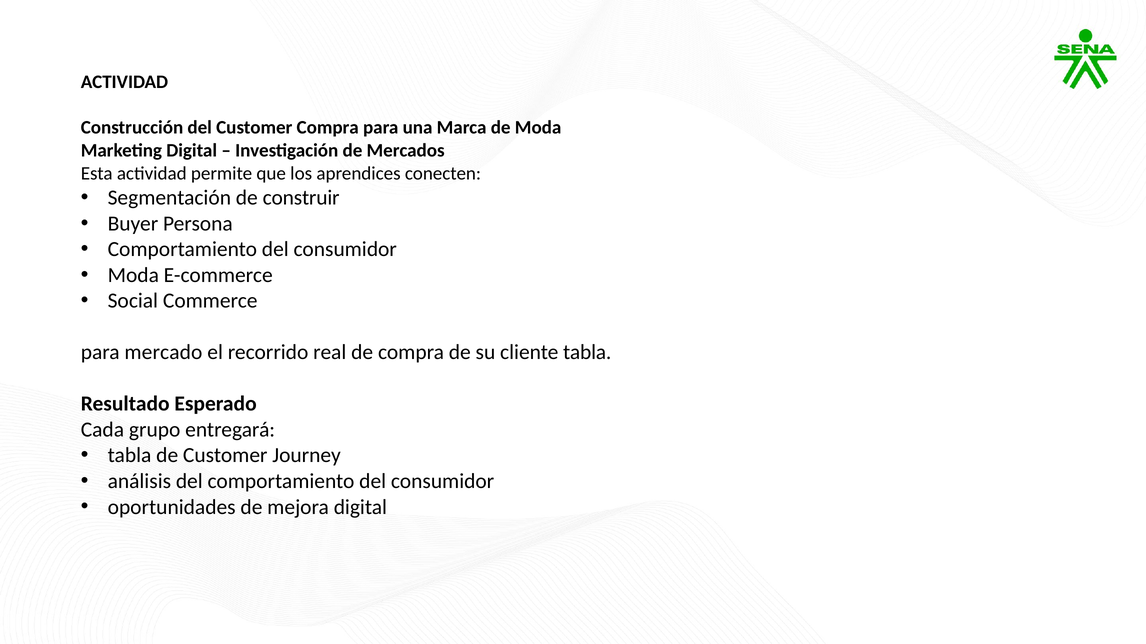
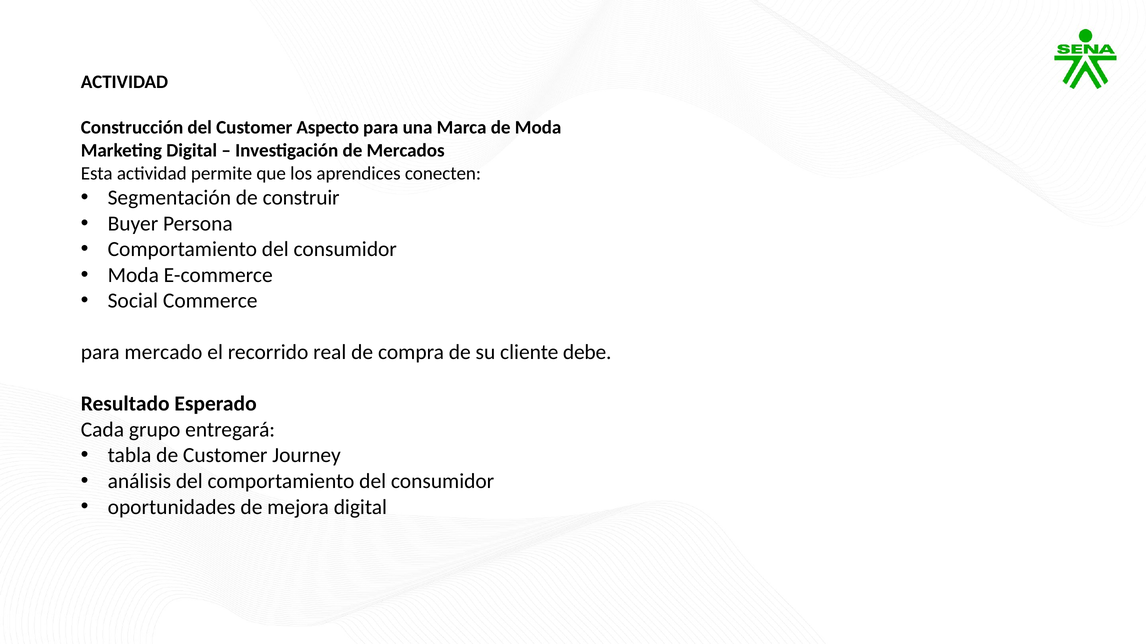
Customer Compra: Compra -> Aspecto
cliente tabla: tabla -> debe
